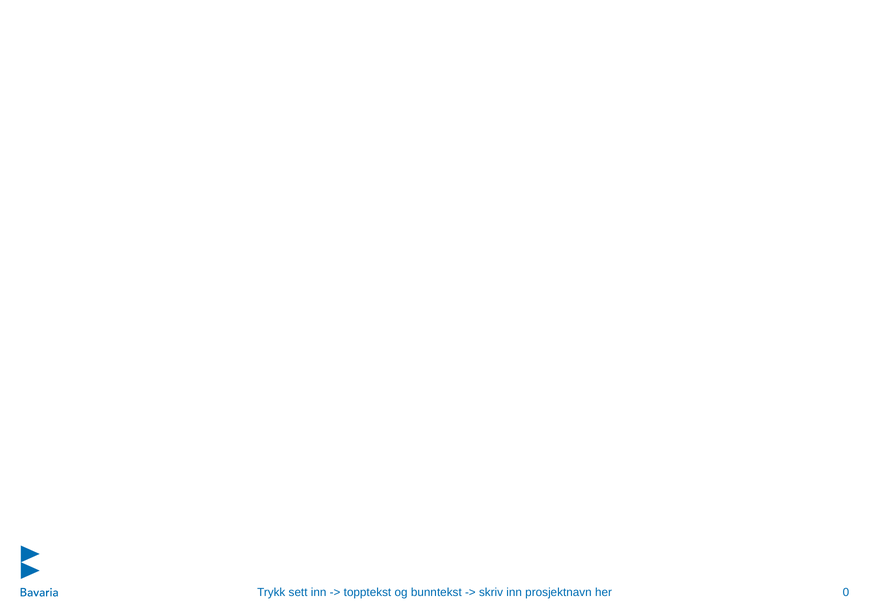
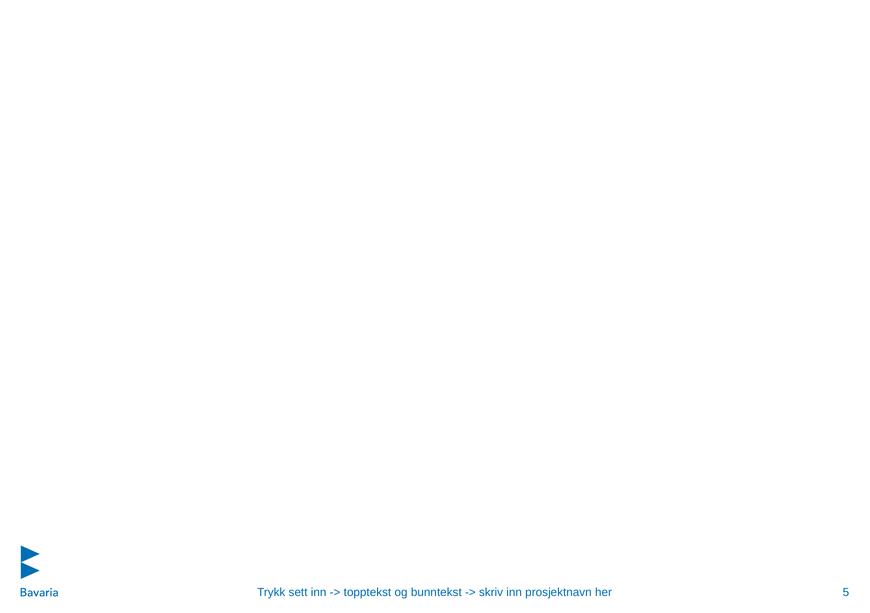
0: 0 -> 5
